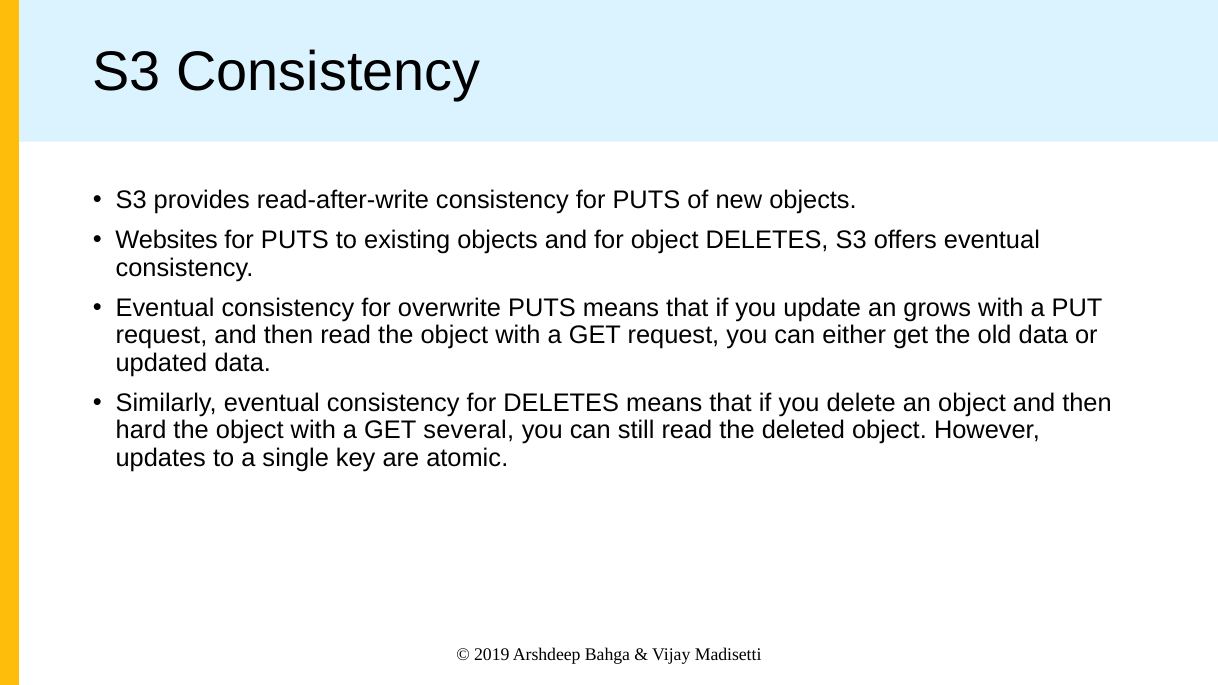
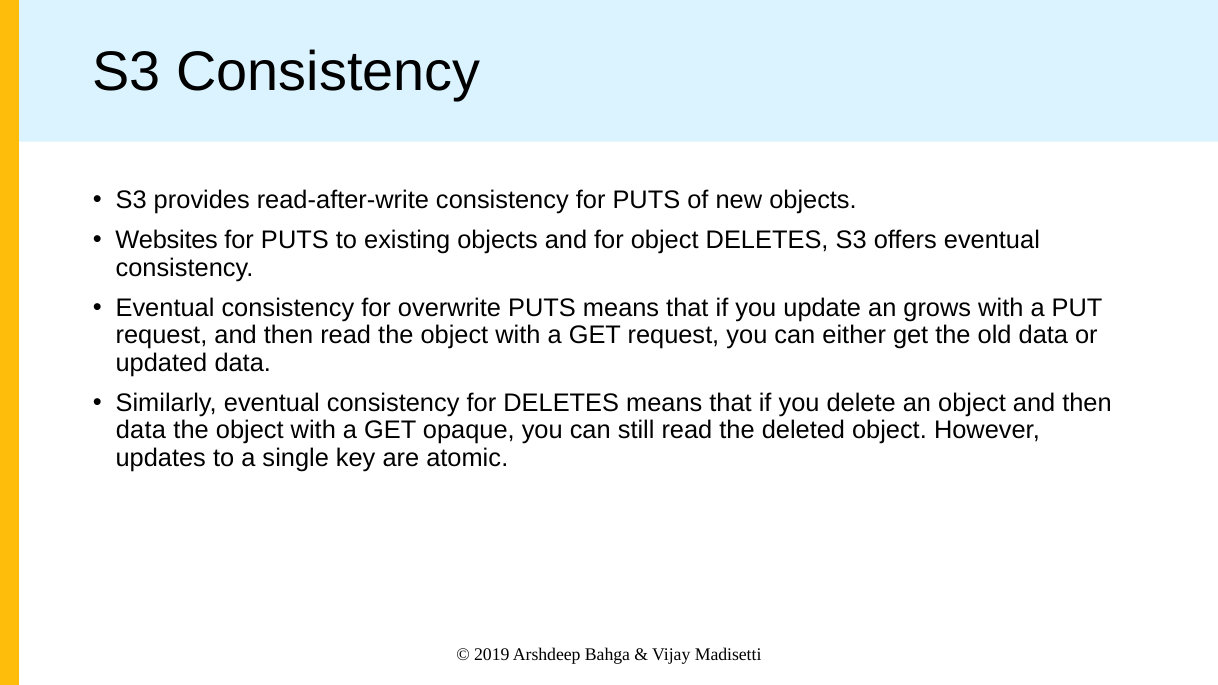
hard at (141, 430): hard -> data
several: several -> opaque
